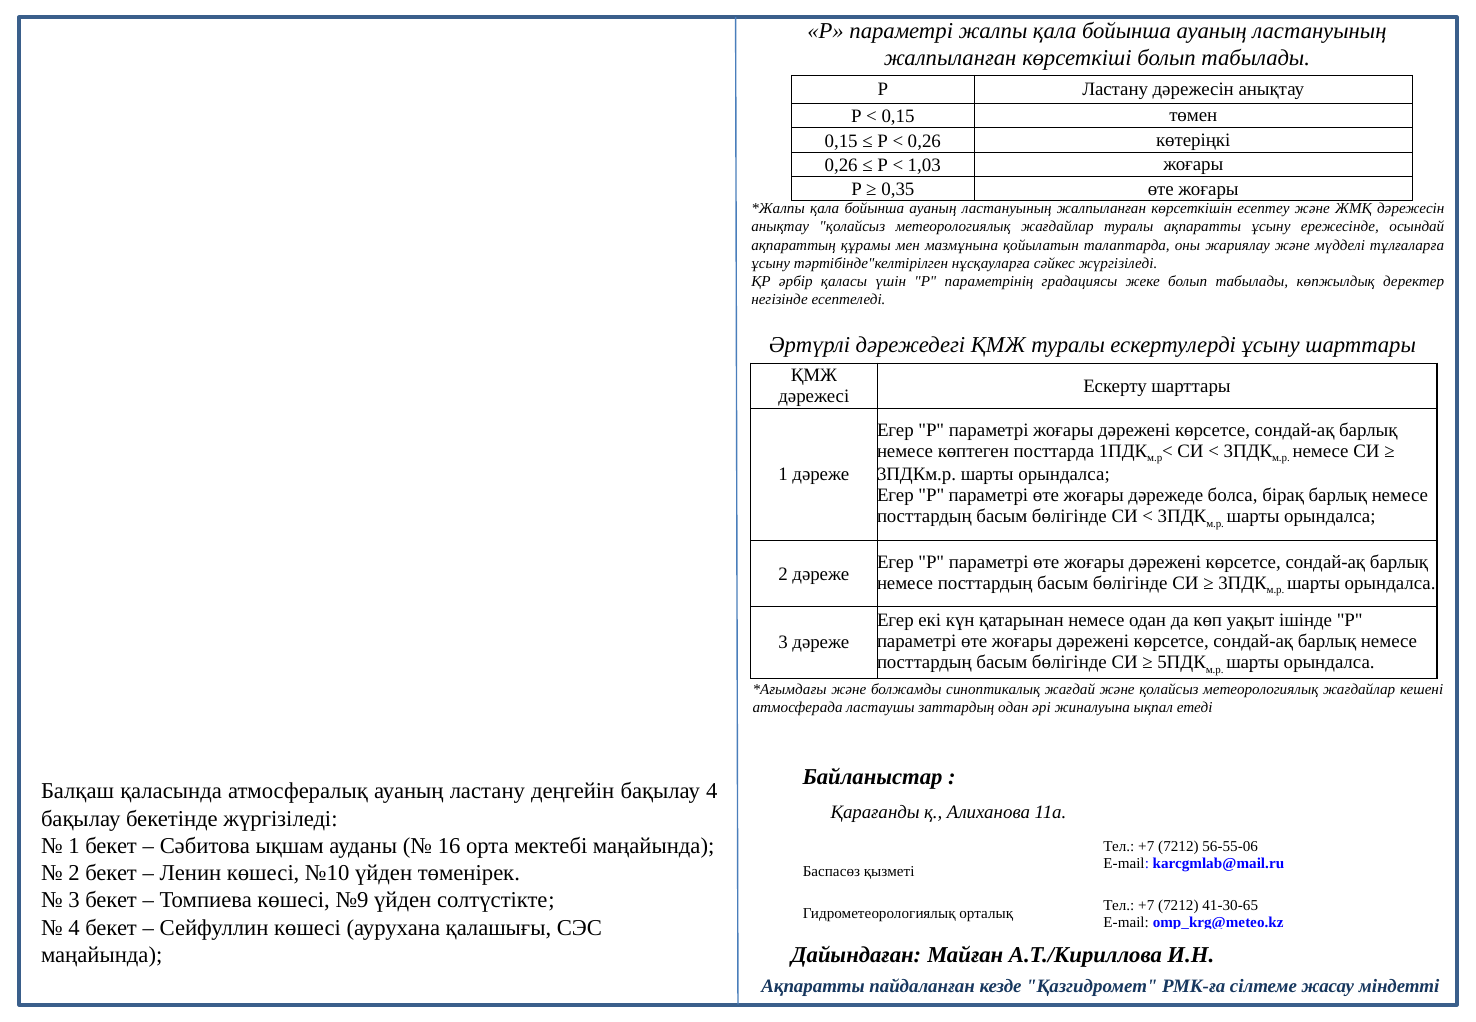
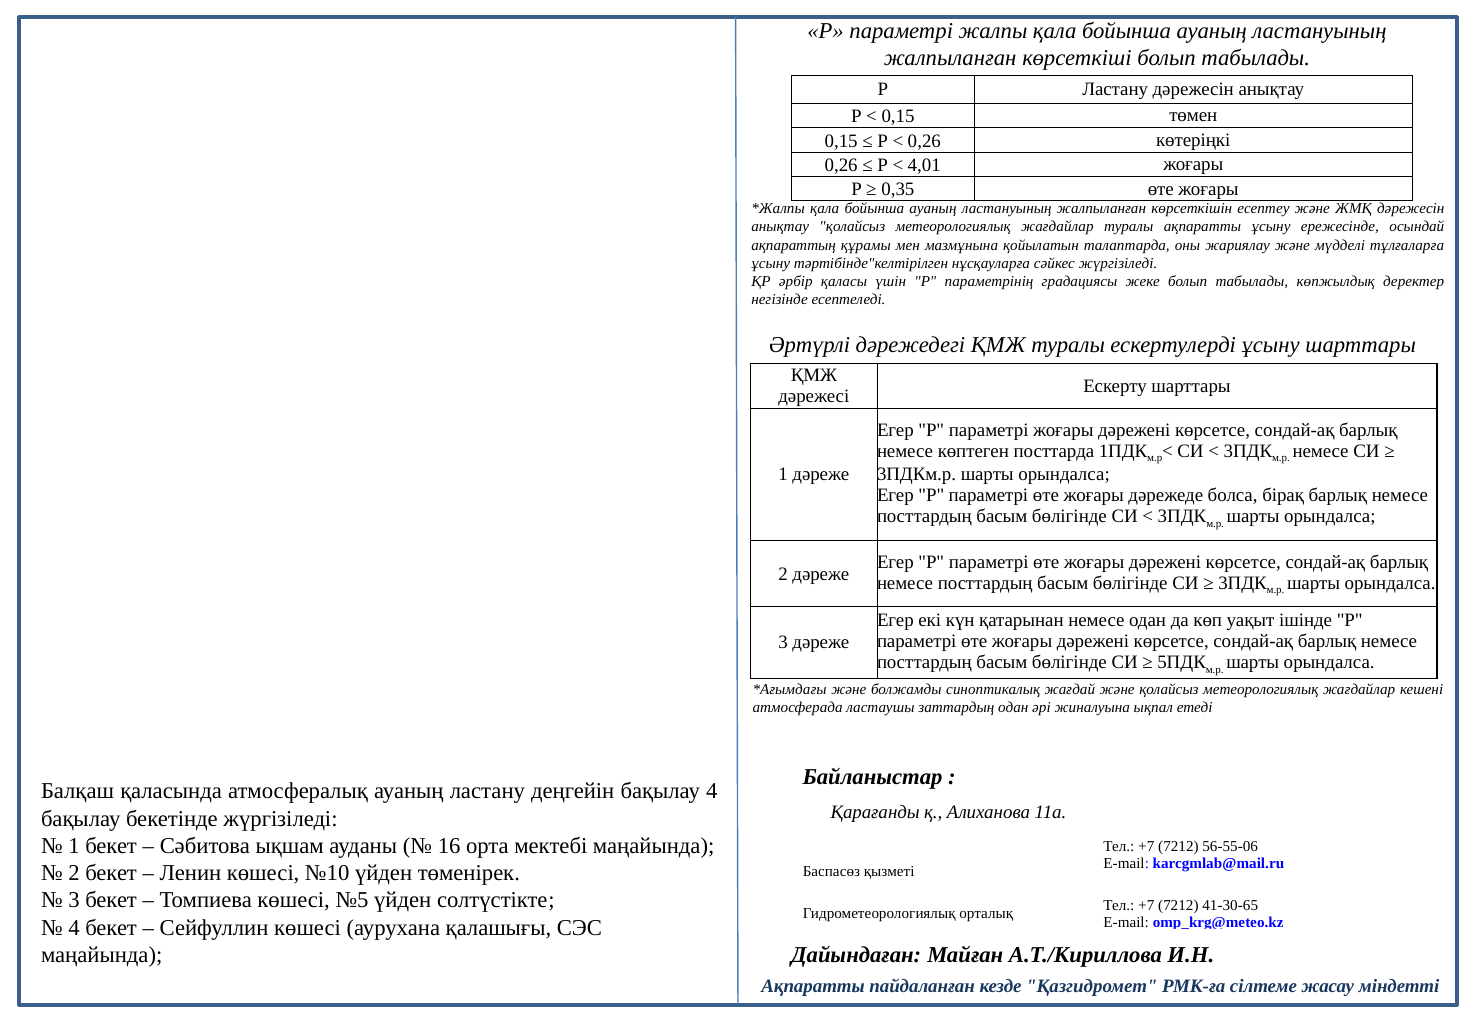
1,03: 1,03 -> 4,01
№9: №9 -> №5
